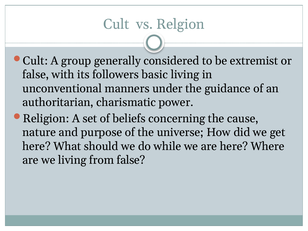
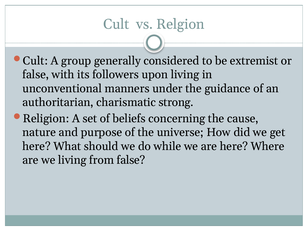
basic: basic -> upon
power: power -> strong
